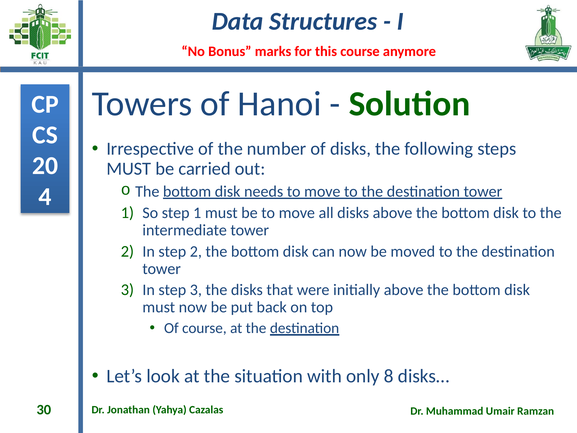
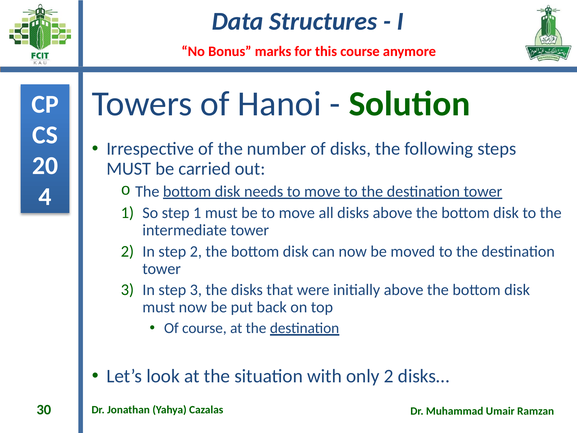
only 8: 8 -> 2
